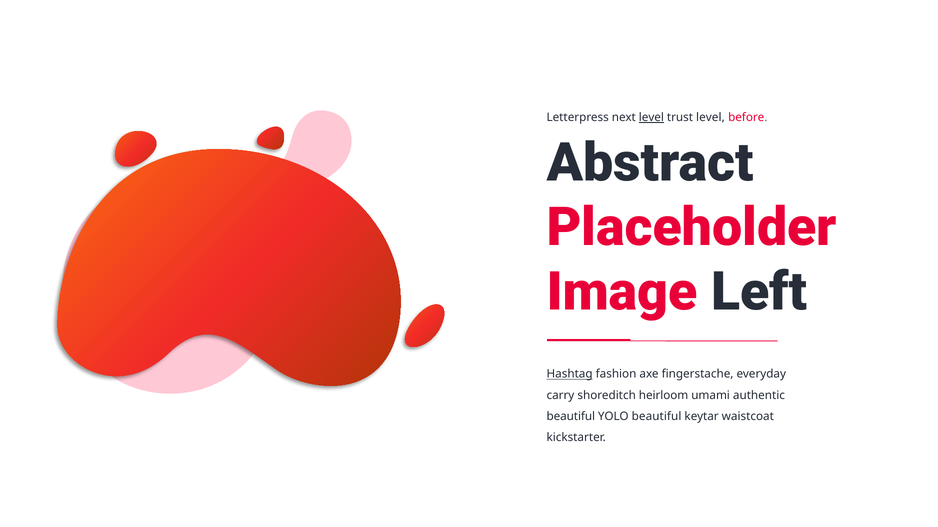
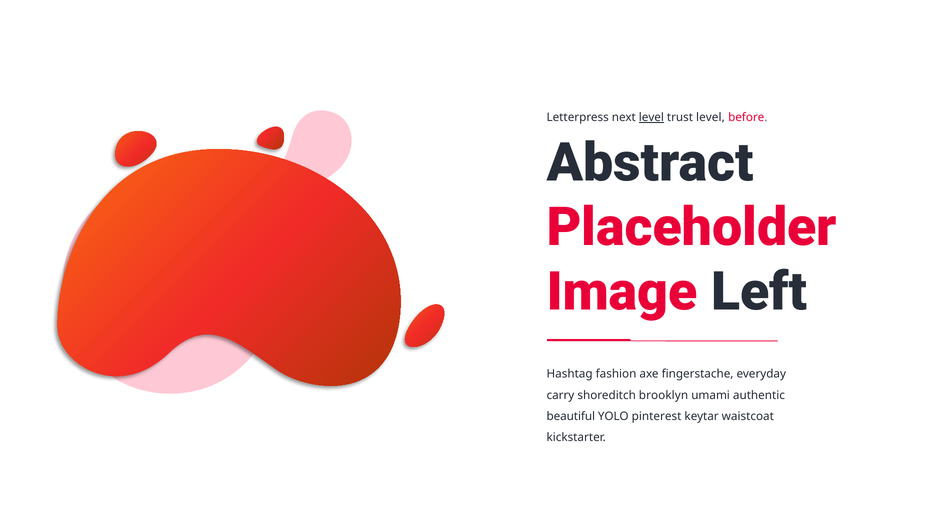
Hashtag underline: present -> none
heirloom: heirloom -> brooklyn
YOLO beautiful: beautiful -> pinterest
